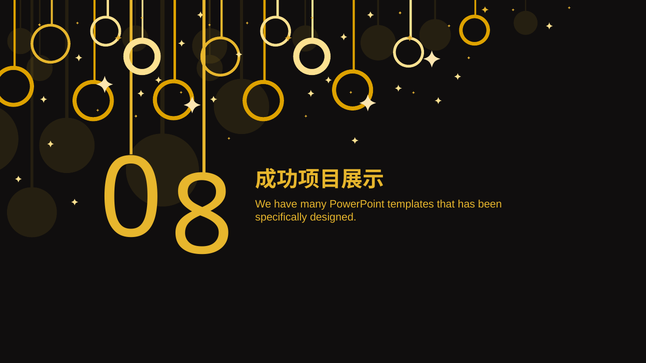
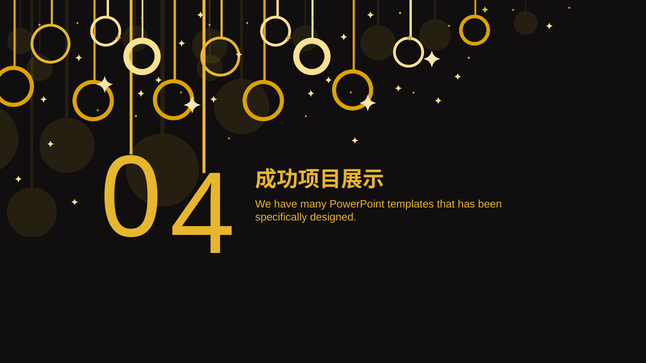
8: 8 -> 4
